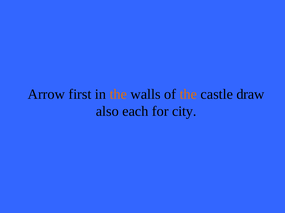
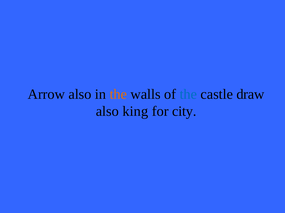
Arrow first: first -> also
the at (188, 95) colour: orange -> blue
each: each -> king
